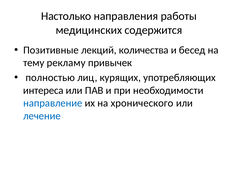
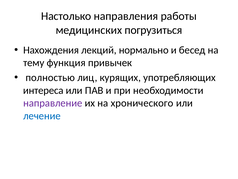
содержится: содержится -> погрузиться
Позитивные: Позитивные -> Нахождения
количества: количества -> нормально
рекламу: рекламу -> функция
направление colour: blue -> purple
